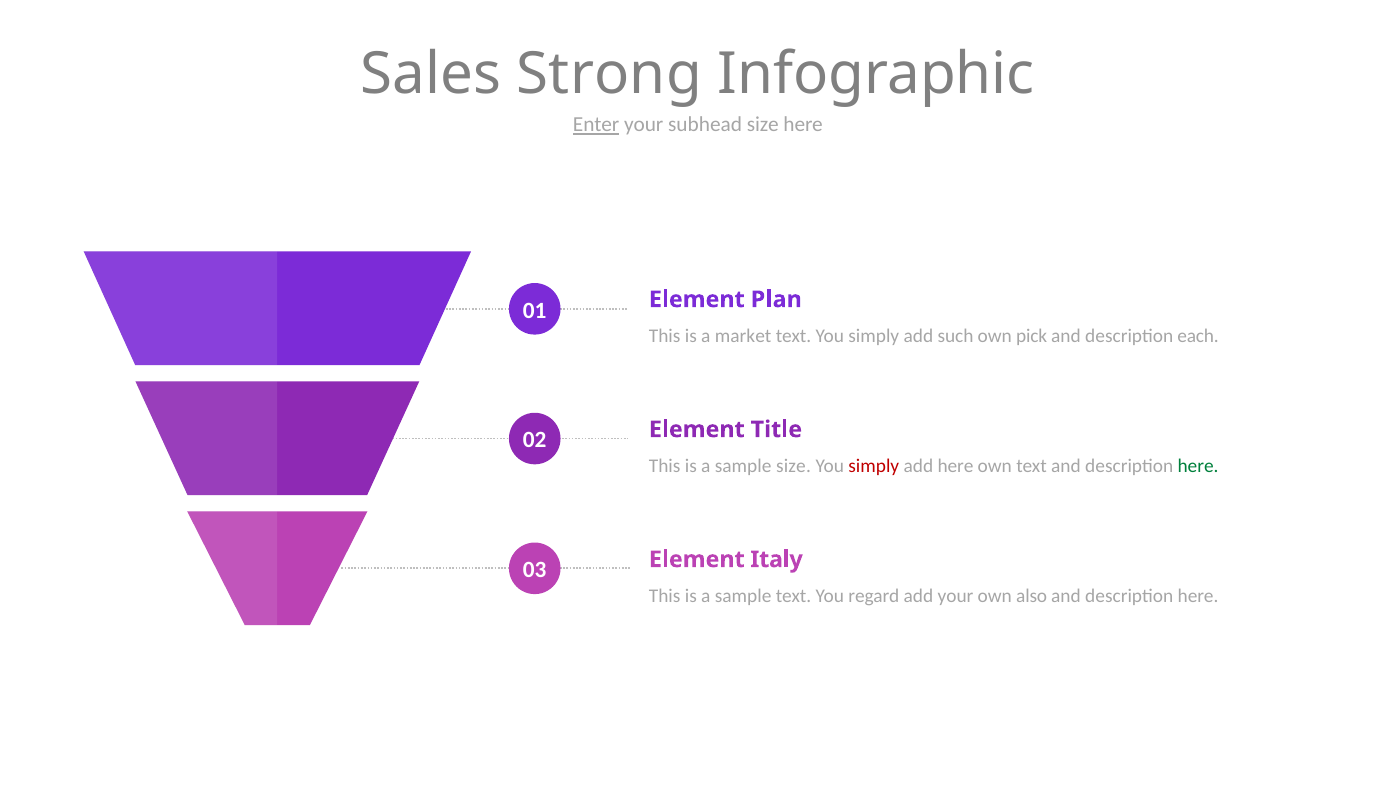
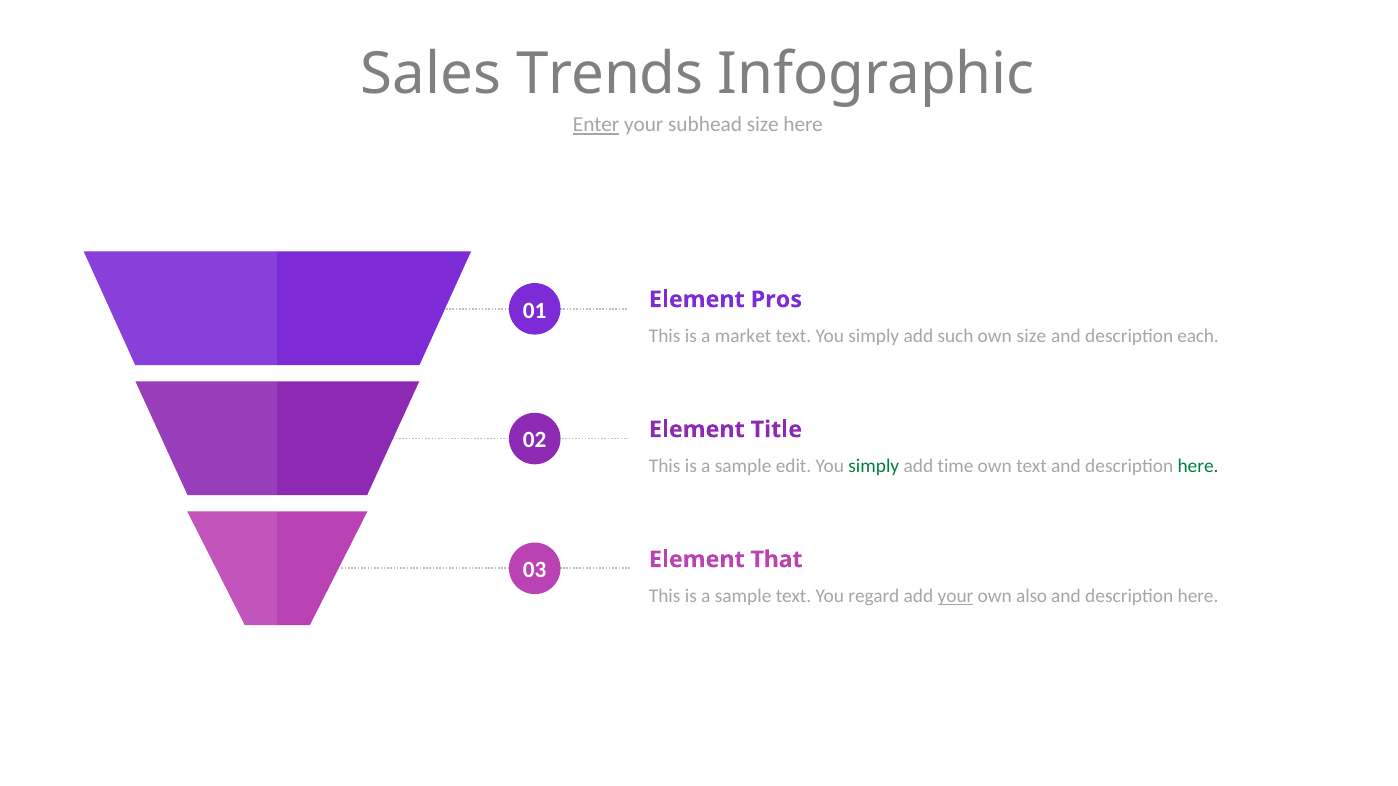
Strong: Strong -> Trends
Plan: Plan -> Pros
own pick: pick -> size
sample size: size -> edit
simply at (874, 467) colour: red -> green
add here: here -> time
Italy: Italy -> That
your at (956, 597) underline: none -> present
